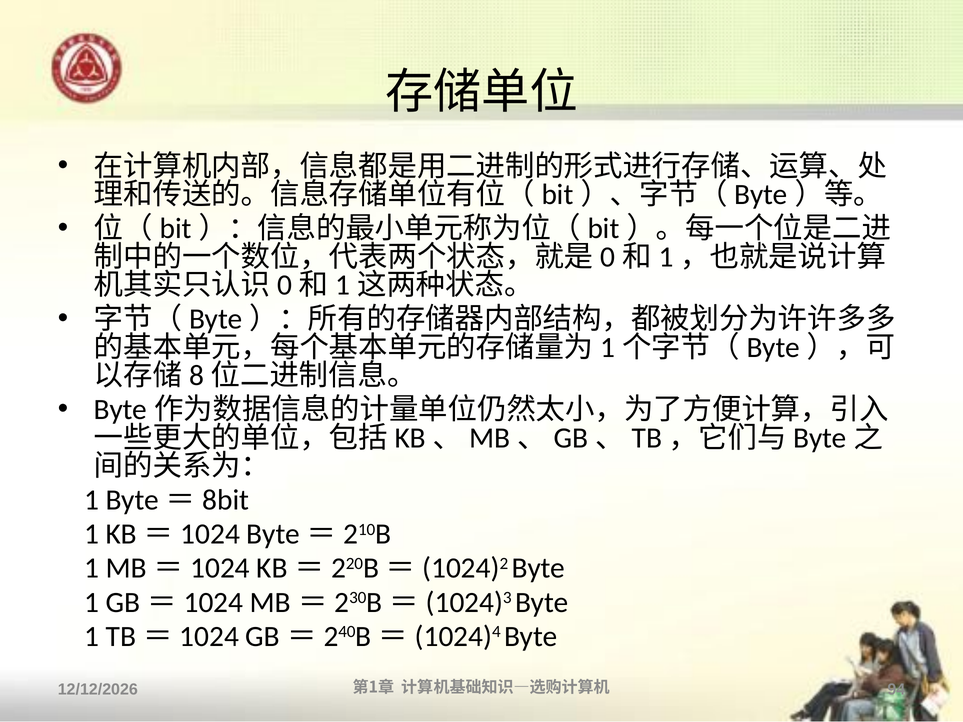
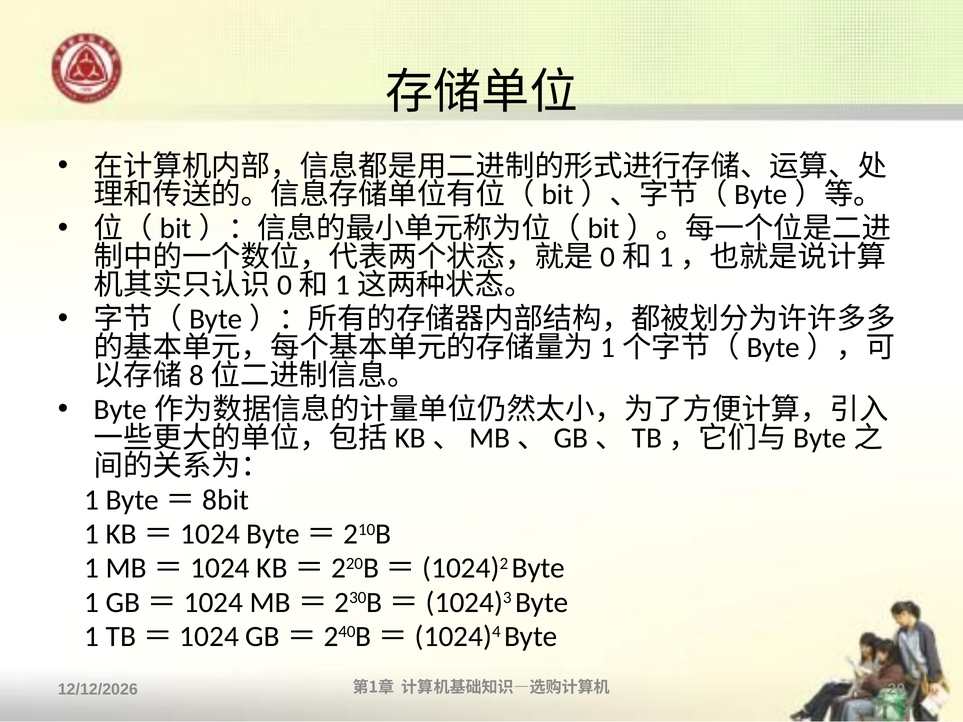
94: 94 -> 20
